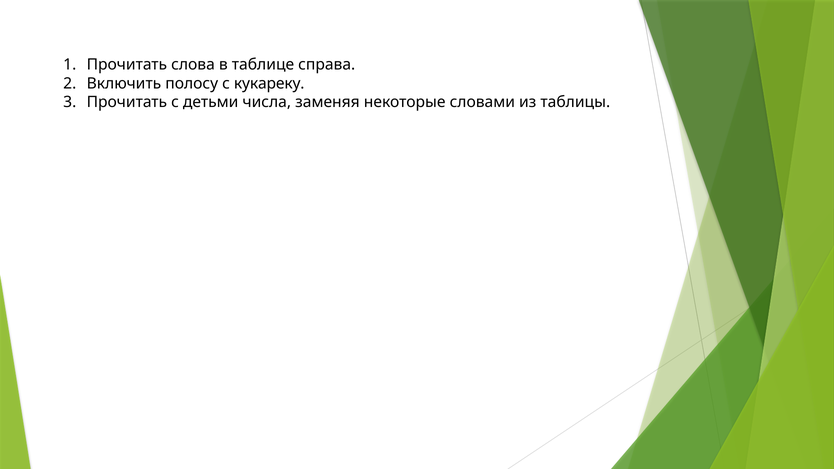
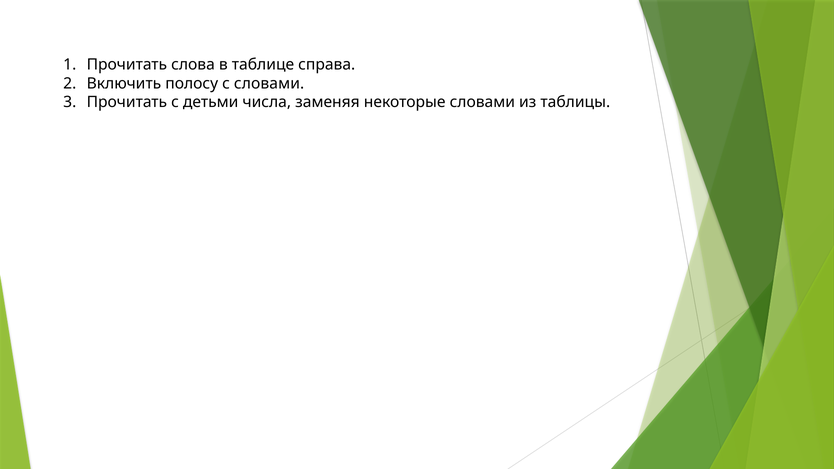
с кукареку: кукареку -> словами
